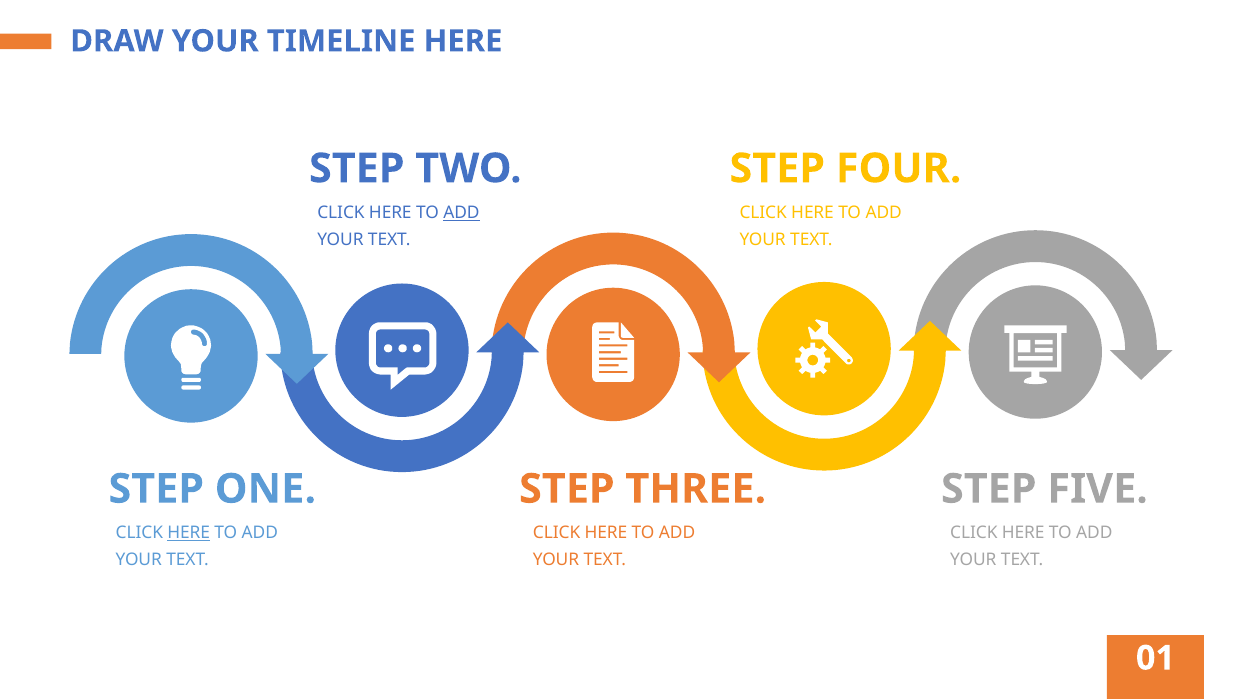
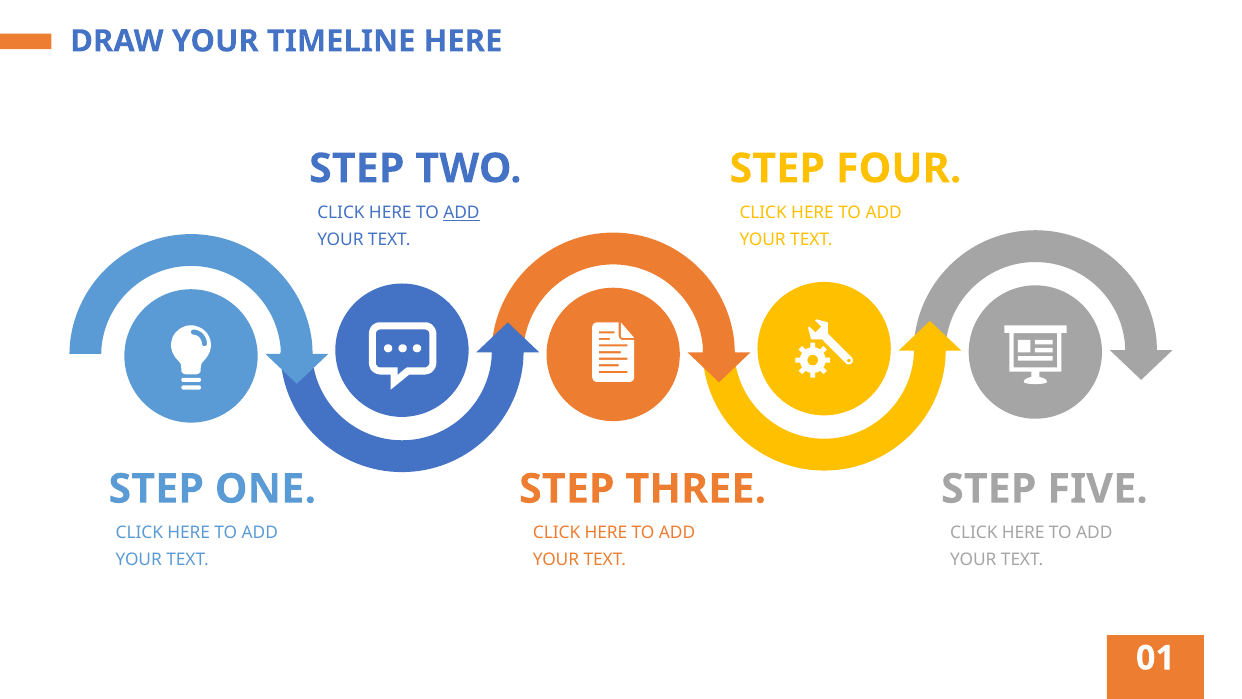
HERE at (189, 533) underline: present -> none
